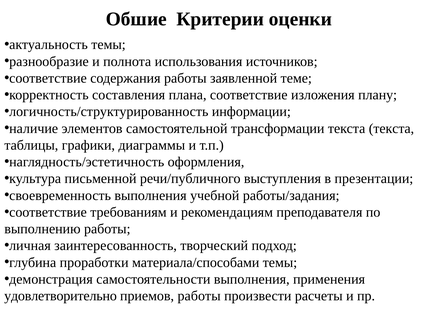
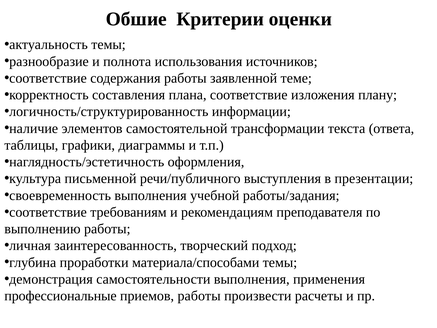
текста текста: текста -> ответа
удовлетворительно: удовлетворительно -> профессиональные
